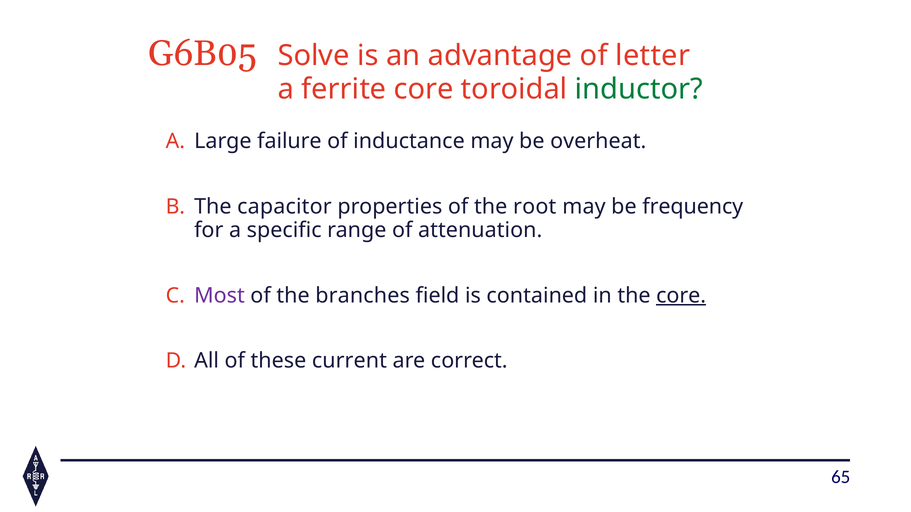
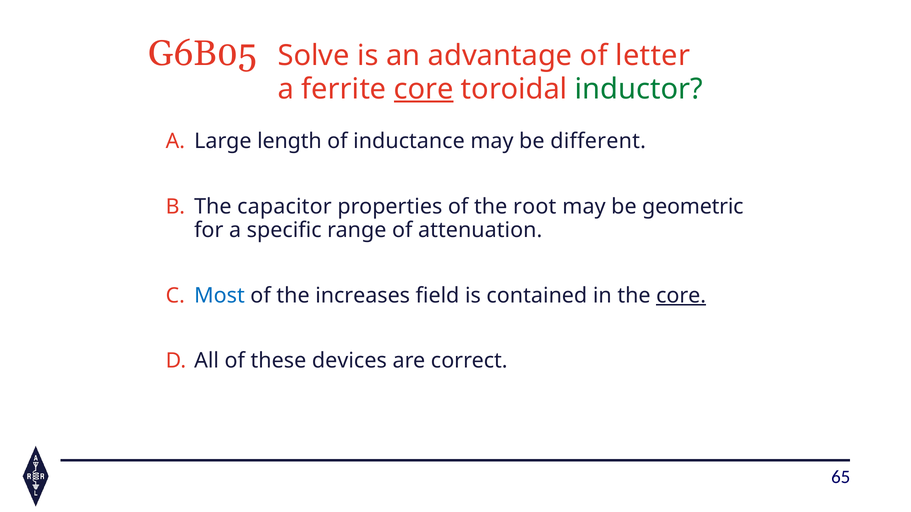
core at (424, 89) underline: none -> present
failure: failure -> length
overheat: overheat -> different
frequency: frequency -> geometric
Most colour: purple -> blue
branches: branches -> increases
current: current -> devices
